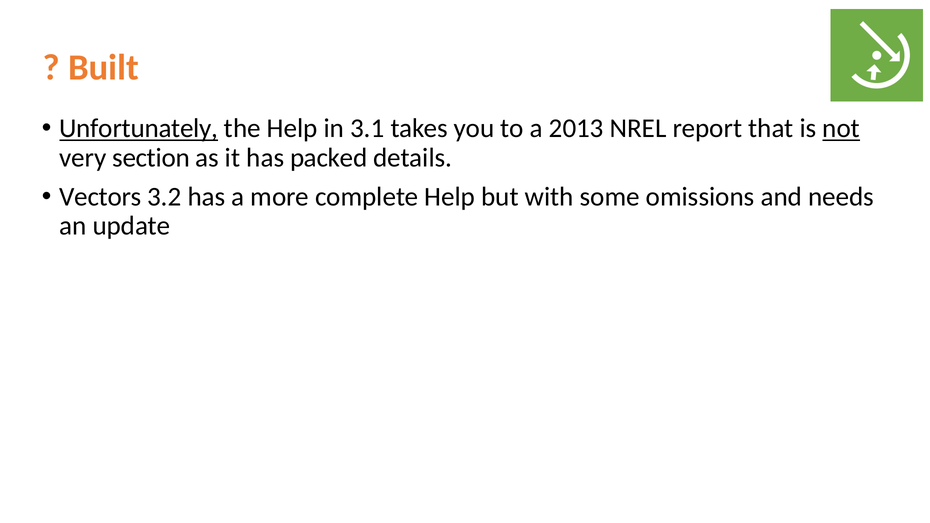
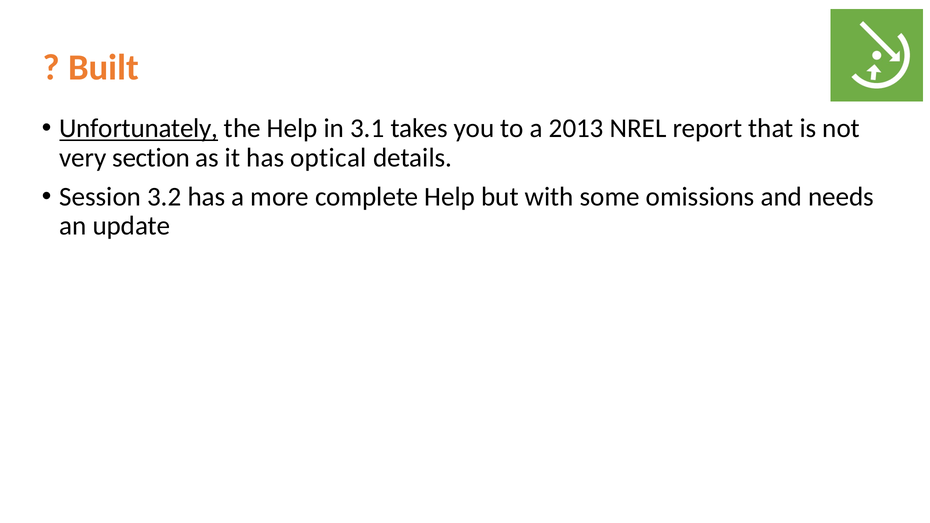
not underline: present -> none
packed: packed -> optical
Vectors: Vectors -> Session
